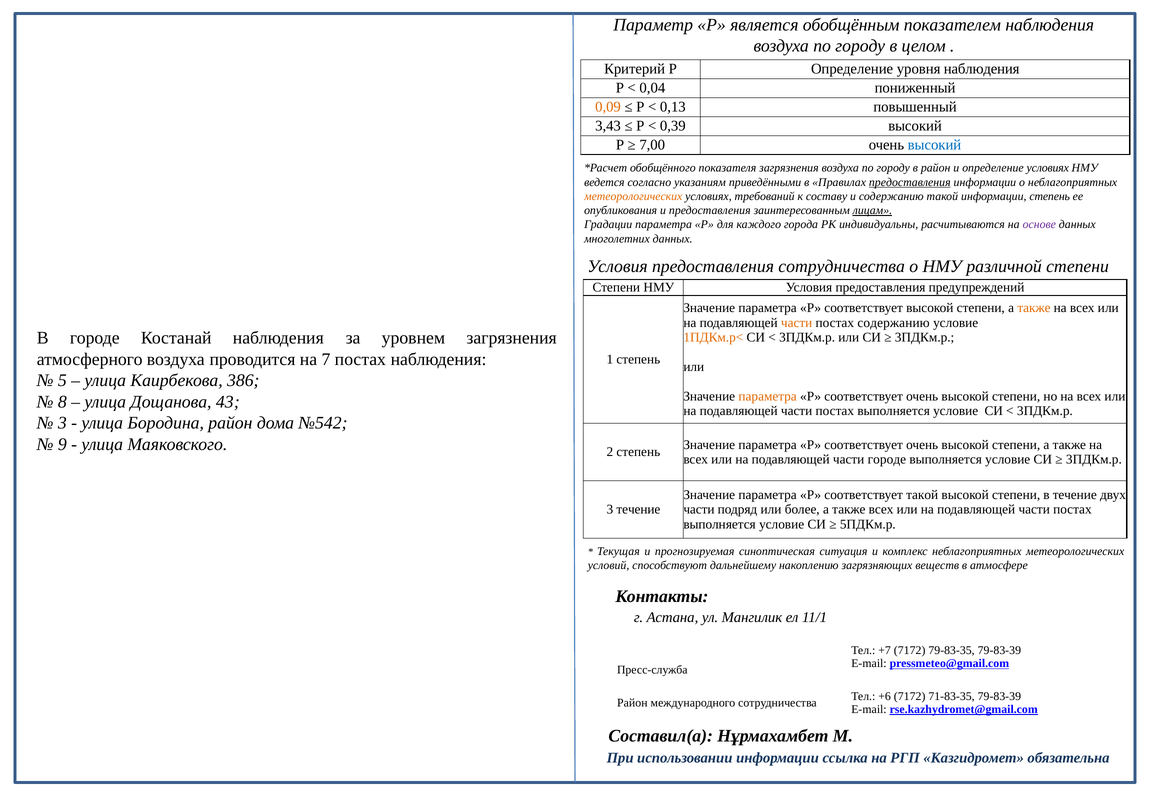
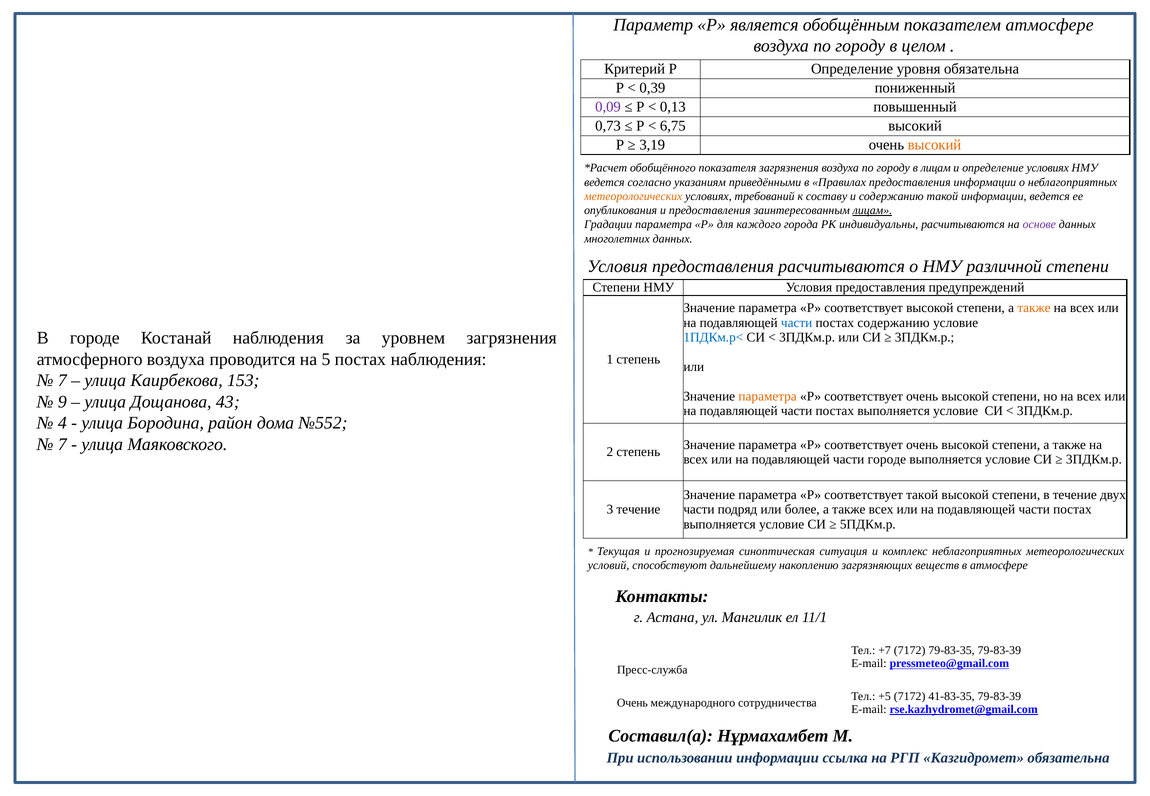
показателем наблюдения: наблюдения -> атмосфере
уровня наблюдения: наблюдения -> обязательна
0,04: 0,04 -> 0,39
0,09 colour: orange -> purple
3,43: 3,43 -> 0,73
0,39: 0,39 -> 6,75
7,00: 7,00 -> 3,19
высокий at (934, 145) colour: blue -> orange
в район: район -> лицам
предоставления at (910, 182) underline: present -> none
информации степень: степень -> ведется
предоставления сотрудничества: сотрудничества -> расчитываются
части at (797, 323) colour: orange -> blue
1ПДКм.р< colour: orange -> blue
7: 7 -> 5
5 at (62, 381): 5 -> 7
386: 386 -> 153
8: 8 -> 9
3 at (62, 423): 3 -> 4
№542: №542 -> №552
9 at (62, 444): 9 -> 7
+6: +6 -> +5
71-83-35: 71-83-35 -> 41-83-35
Район at (632, 703): Район -> Очень
